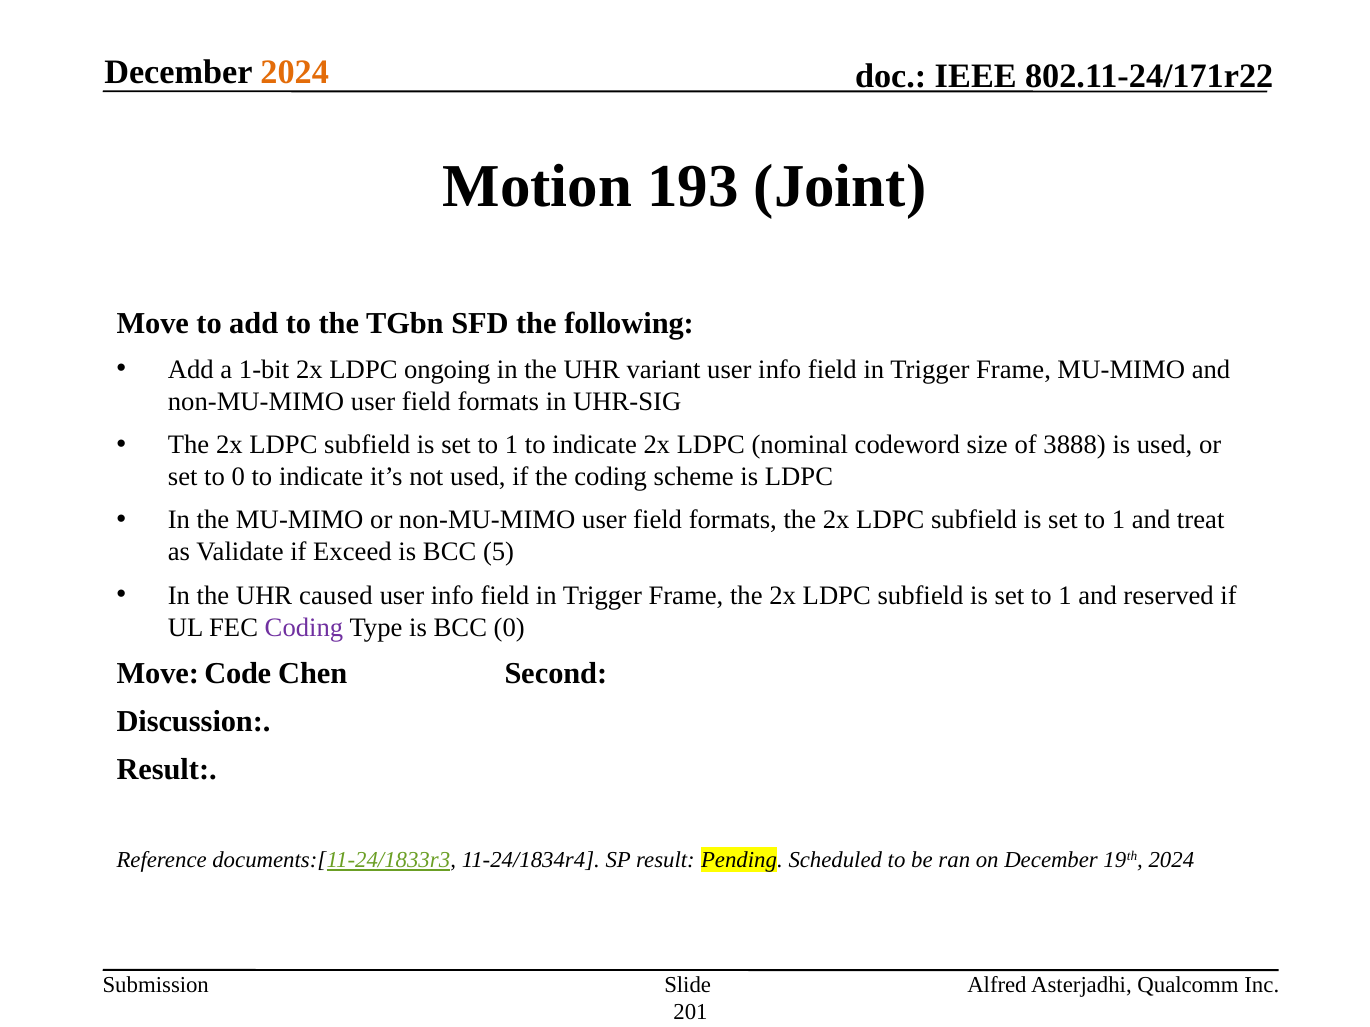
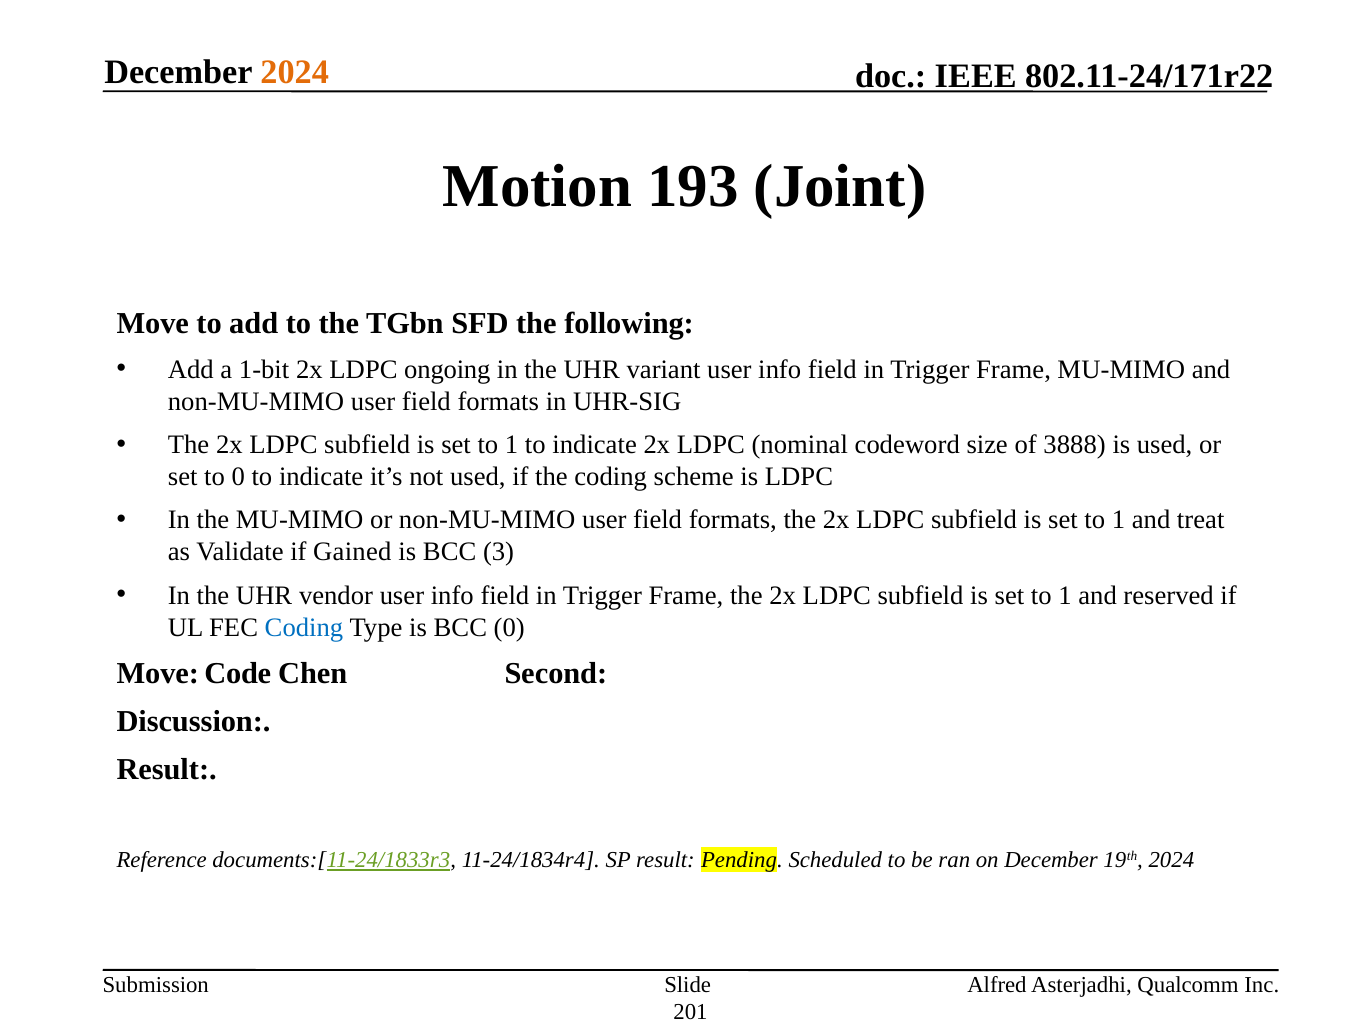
Exceed: Exceed -> Gained
5: 5 -> 3
caused: caused -> vendor
Coding at (304, 628) colour: purple -> blue
